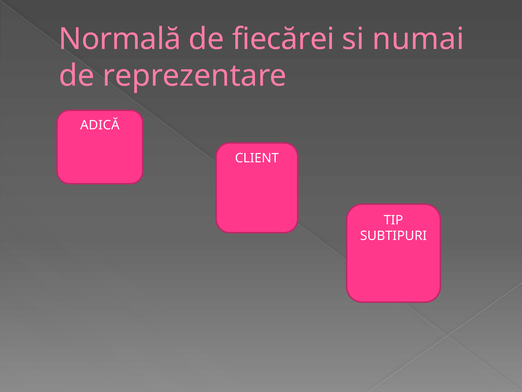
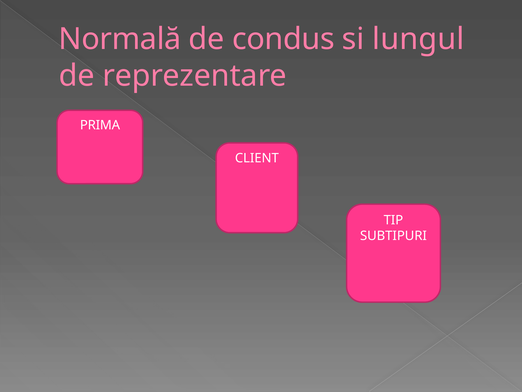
fiecărei: fiecărei -> condus
numai: numai -> lungul
ADICĂ: ADICĂ -> PRIMA
